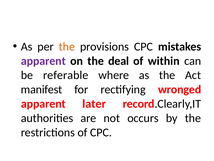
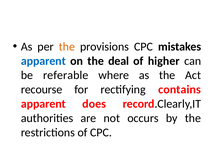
apparent at (43, 61) colour: purple -> blue
within: within -> higher
manifest: manifest -> recourse
wronged: wronged -> contains
later: later -> does
